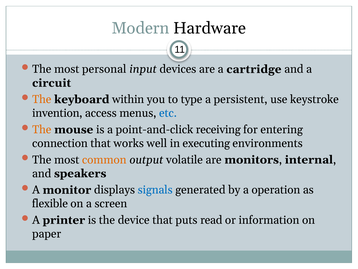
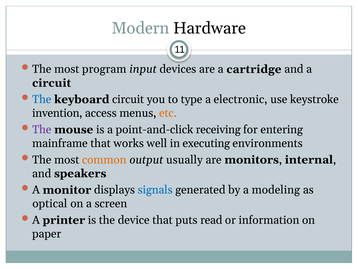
personal: personal -> program
The at (42, 99) colour: orange -> blue
keyboard within: within -> circuit
persistent: persistent -> electronic
etc colour: blue -> orange
The at (42, 129) colour: orange -> purple
connection: connection -> mainframe
volatile: volatile -> usually
operation: operation -> modeling
flexible: flexible -> optical
